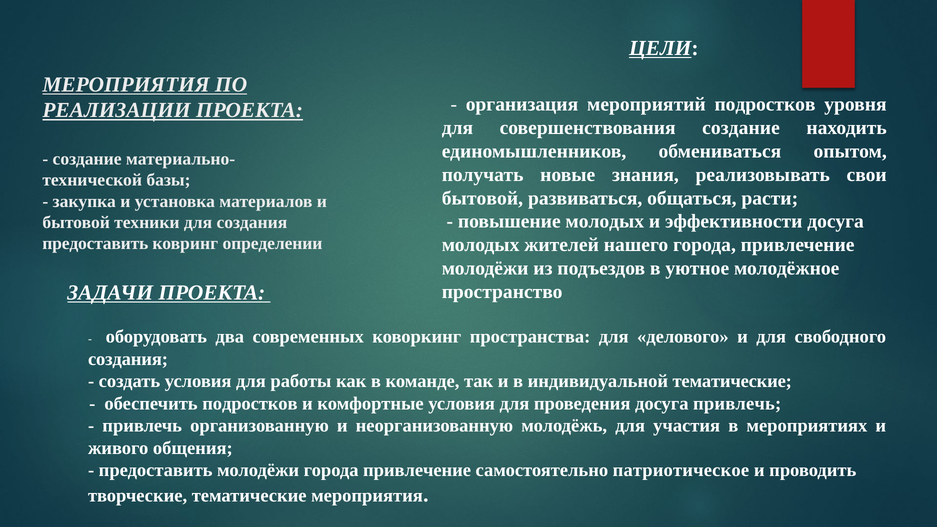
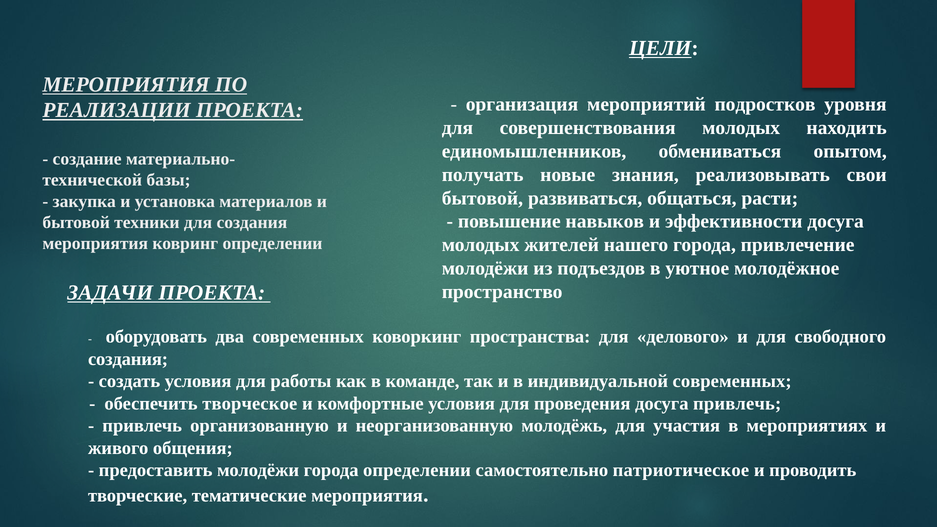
совершенствования создание: создание -> молодых
повышение молодых: молодых -> навыков
предоставить at (95, 243): предоставить -> мероприятия
индивидуальной тематические: тематические -> современных
обеспечить подростков: подростков -> творческое
молодёжи города привлечение: привлечение -> определении
